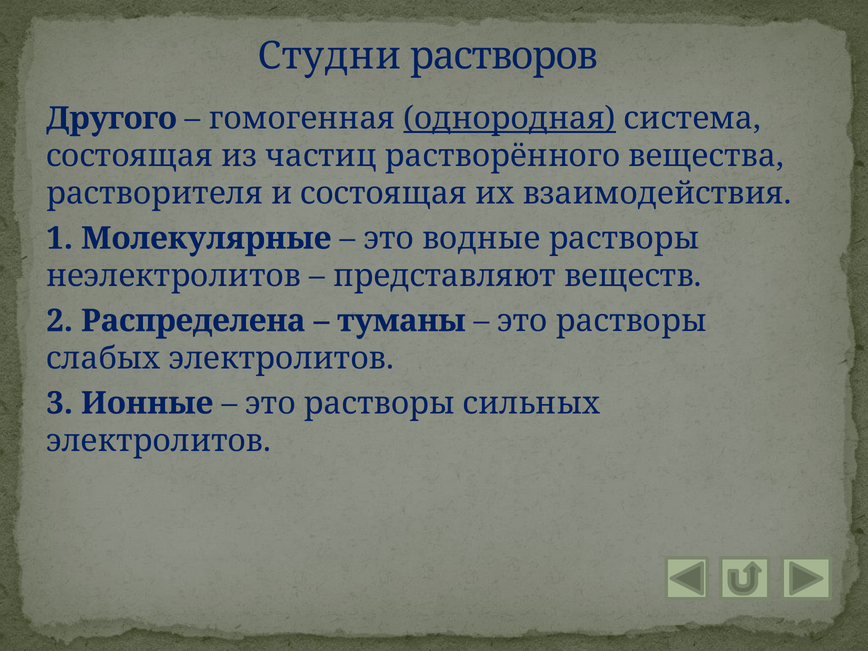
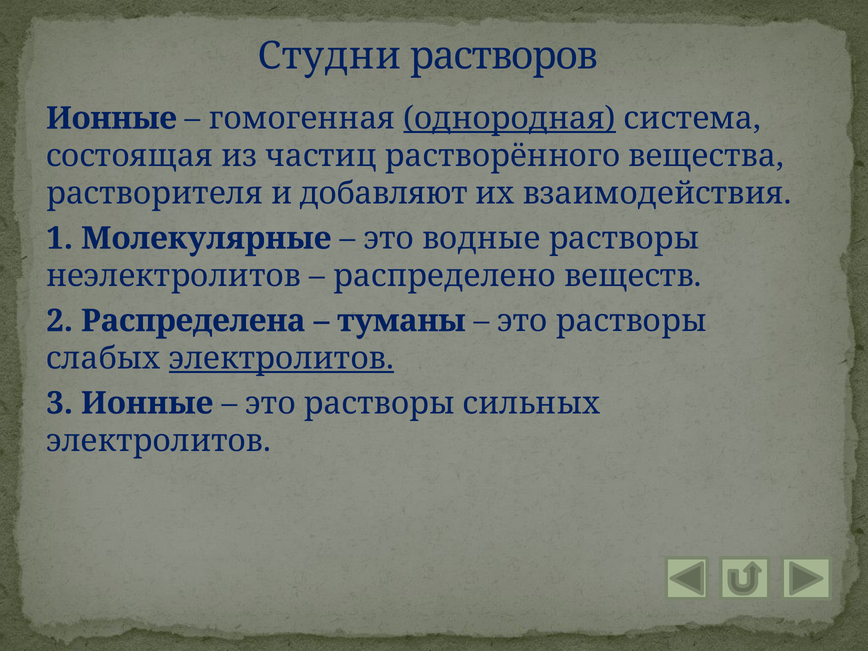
Другого at (112, 118): Другого -> Ионные
и состоящая: состоящая -> добавляют
представляют: представляют -> распределено
электролитов at (281, 358) underline: none -> present
